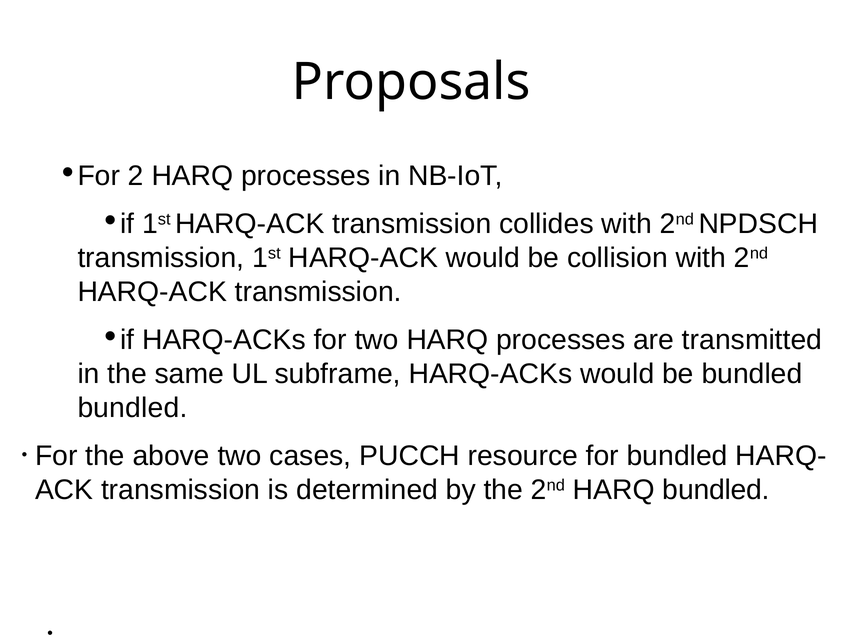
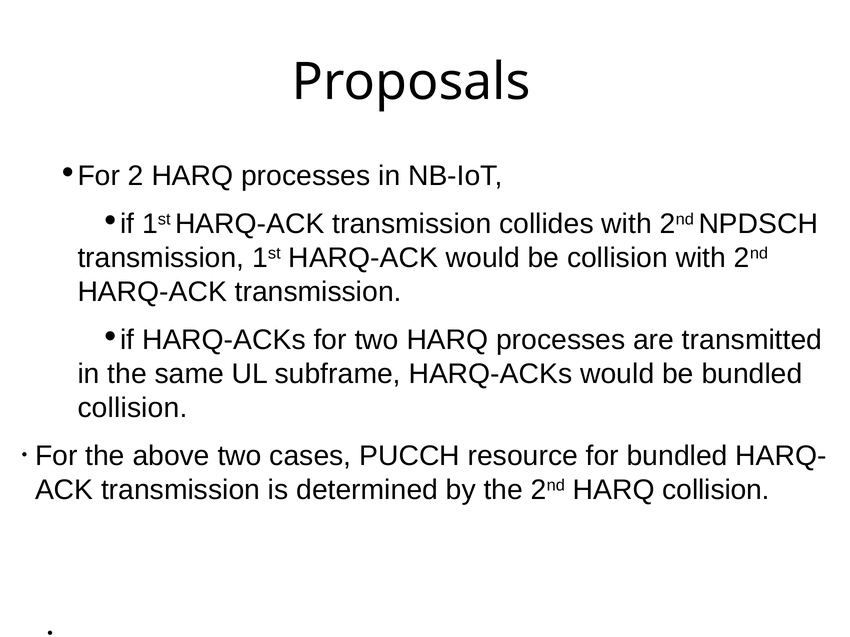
bundled at (132, 408): bundled -> collision
HARQ bundled: bundled -> collision
